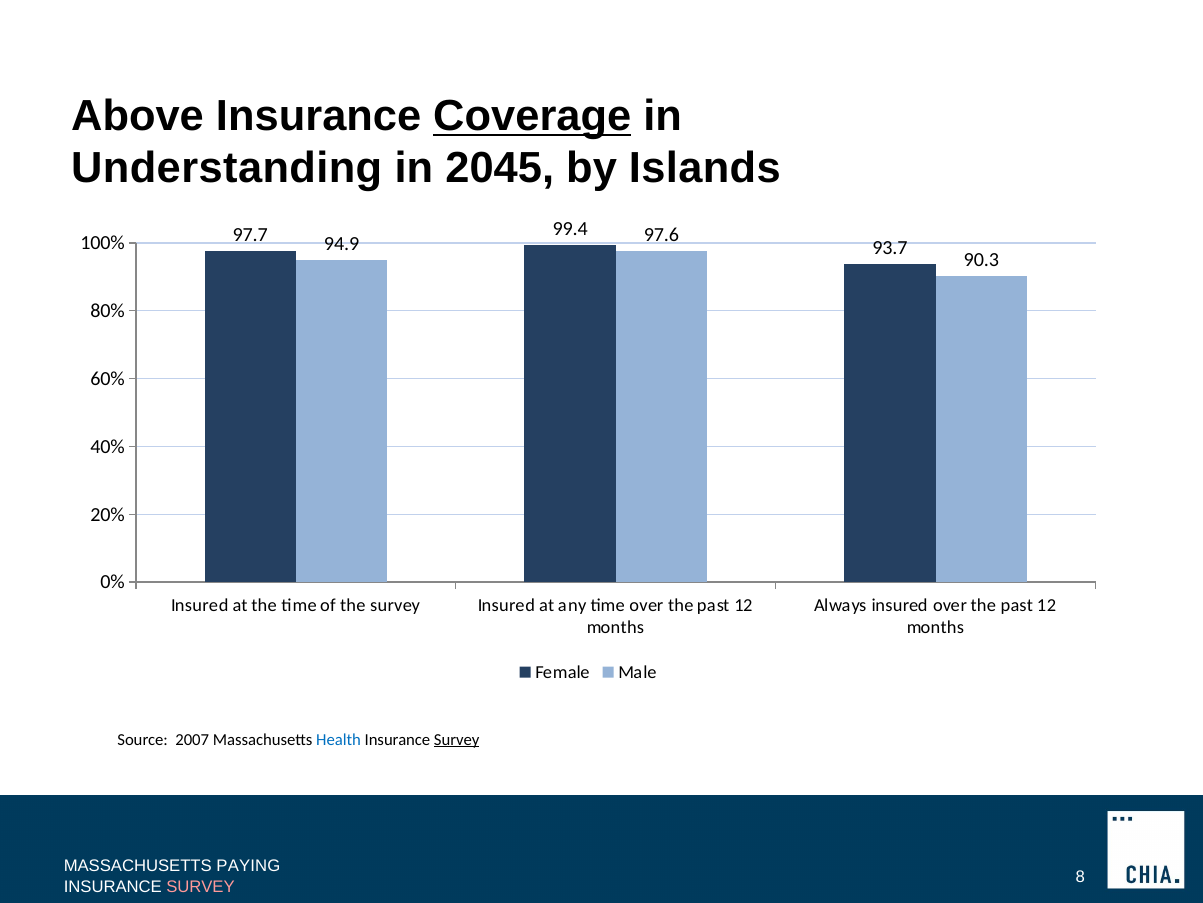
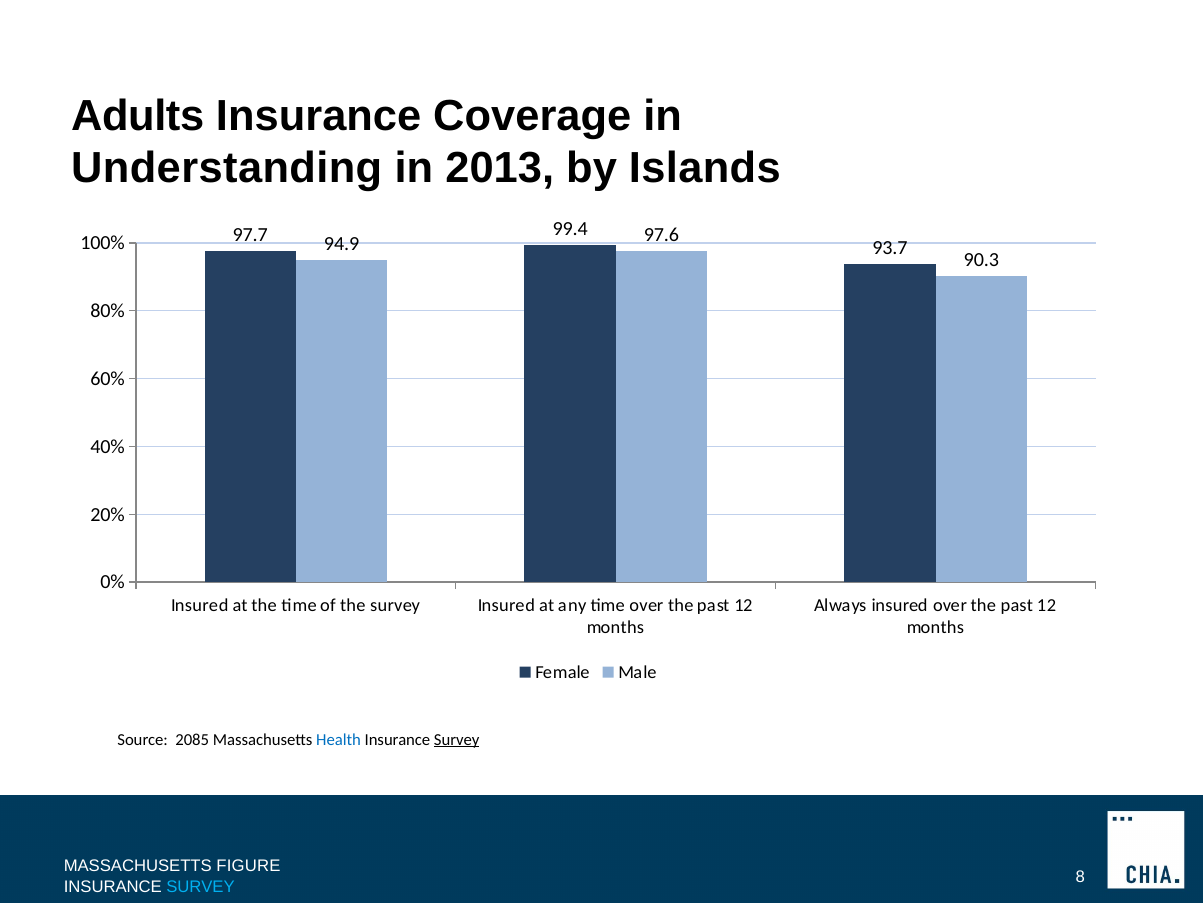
Above: Above -> Adults
Coverage underline: present -> none
2045: 2045 -> 2013
2007: 2007 -> 2085
PAYING: PAYING -> FIGURE
SURVEY at (201, 886) colour: pink -> light blue
